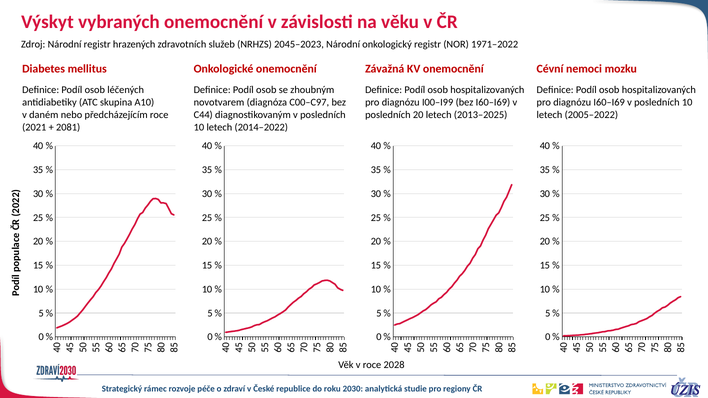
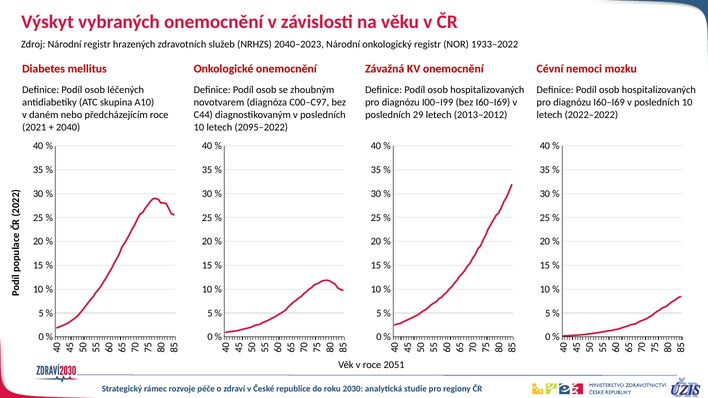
2045–2023: 2045–2023 -> 2040–2023
1971–2022: 1971–2022 -> 1933–2022
posledních 20: 20 -> 29
2013–2025: 2013–2025 -> 2013–2012
2005–2022: 2005–2022 -> 2022–2022
2081: 2081 -> 2040
2014–2022: 2014–2022 -> 2095–2022
2028: 2028 -> 2051
